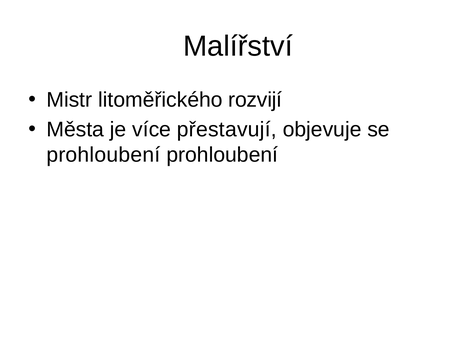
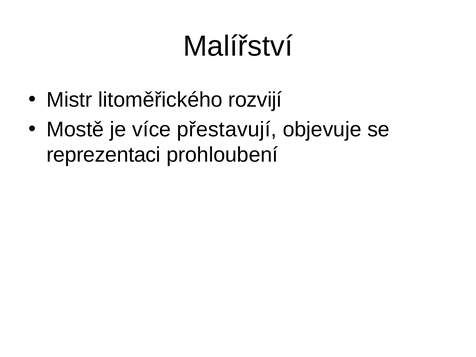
Města: Města -> Mostě
prohloubení at (103, 155): prohloubení -> reprezentaci
